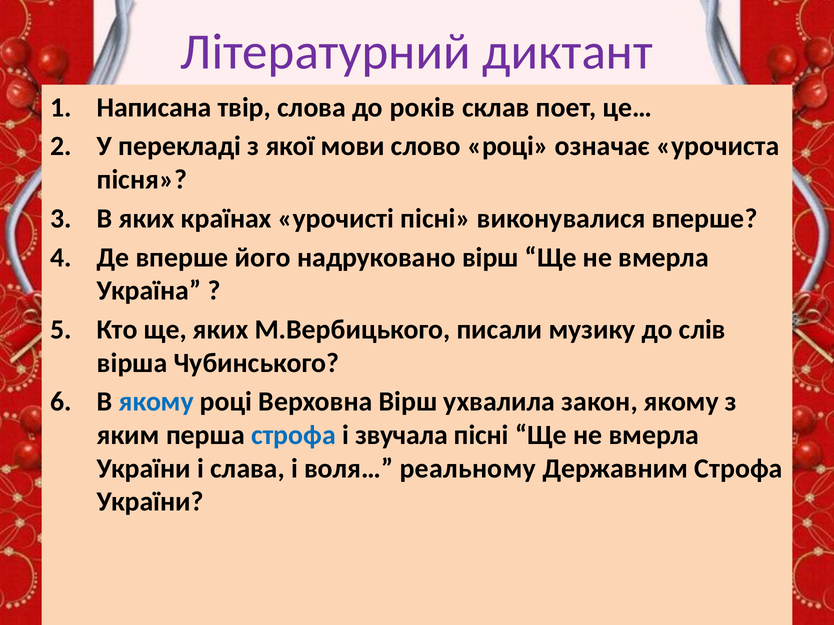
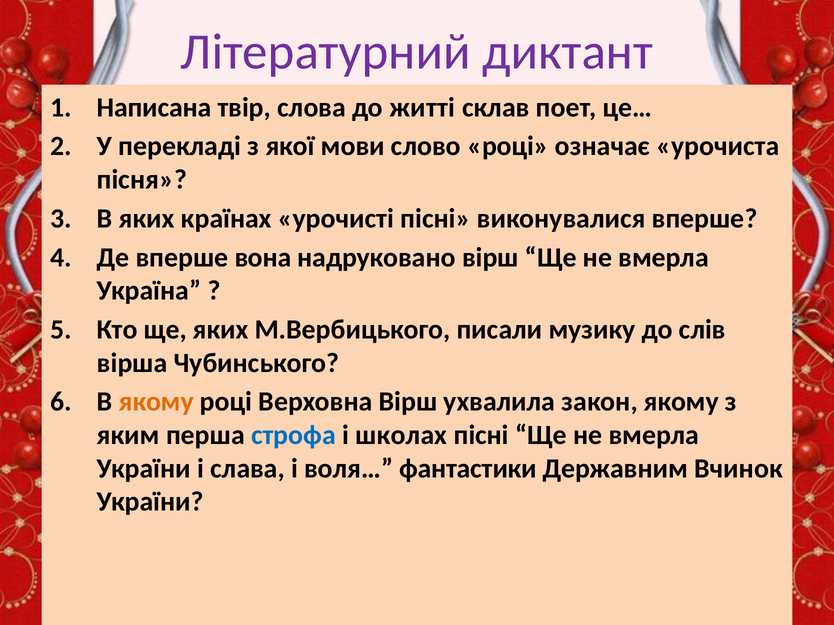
років: років -> житті
його: його -> вона
якому at (156, 402) colour: blue -> orange
звучала: звучала -> школах
реальному: реальному -> фантастики
Державним Строфа: Строфа -> Вчинок
